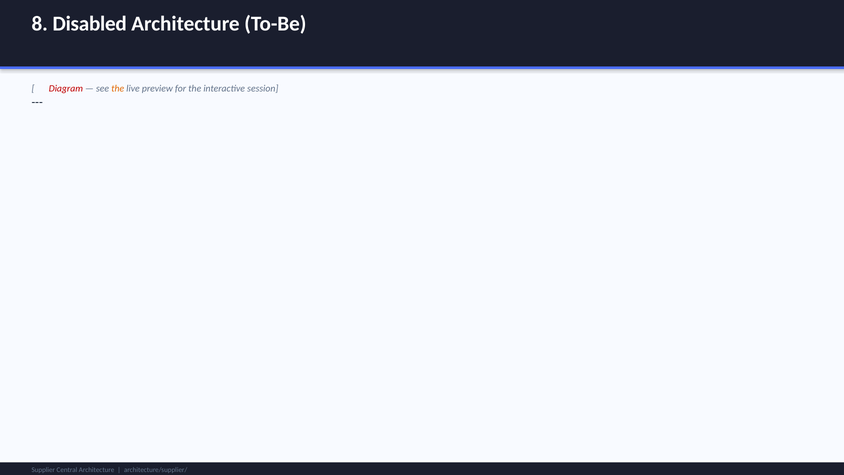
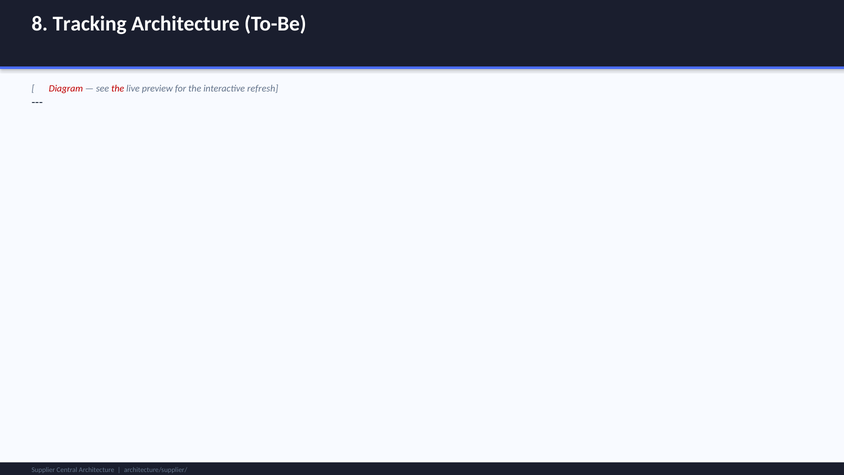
Disabled: Disabled -> Tracking
the at (118, 89) colour: orange -> red
session: session -> refresh
